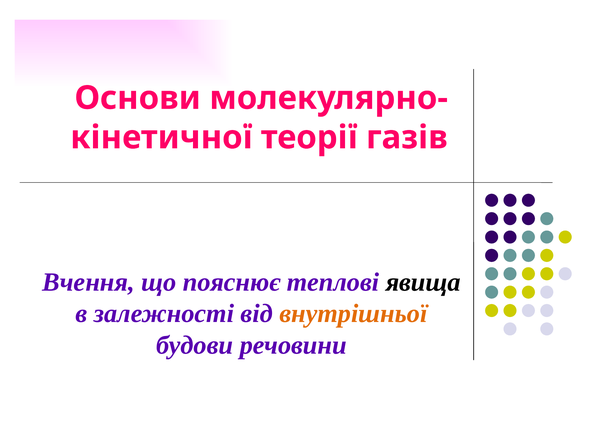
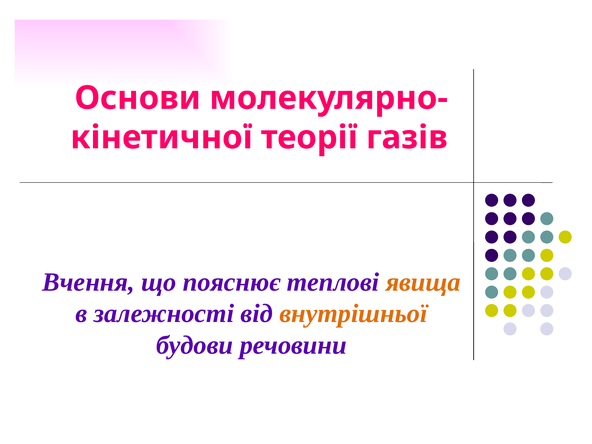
явища colour: black -> orange
